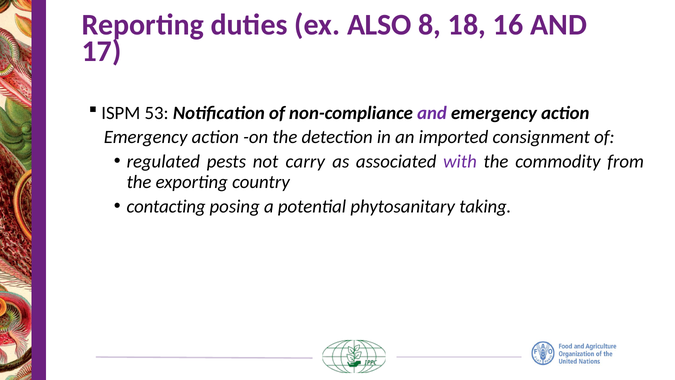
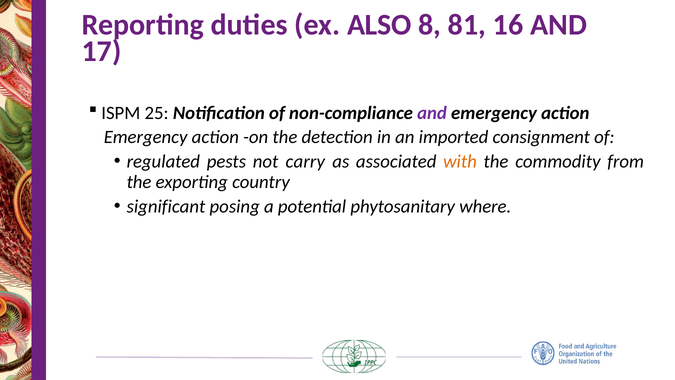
18: 18 -> 81
53: 53 -> 25
with colour: purple -> orange
contacting: contacting -> significant
taking: taking -> where
